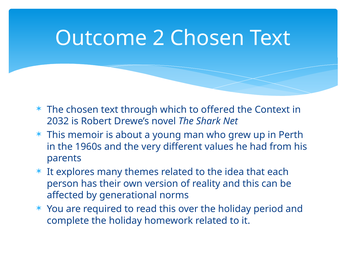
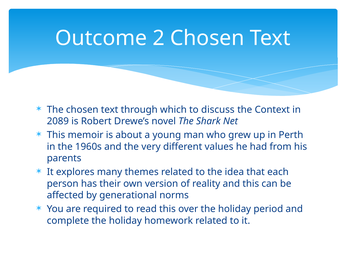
offered: offered -> discuss
2032: 2032 -> 2089
